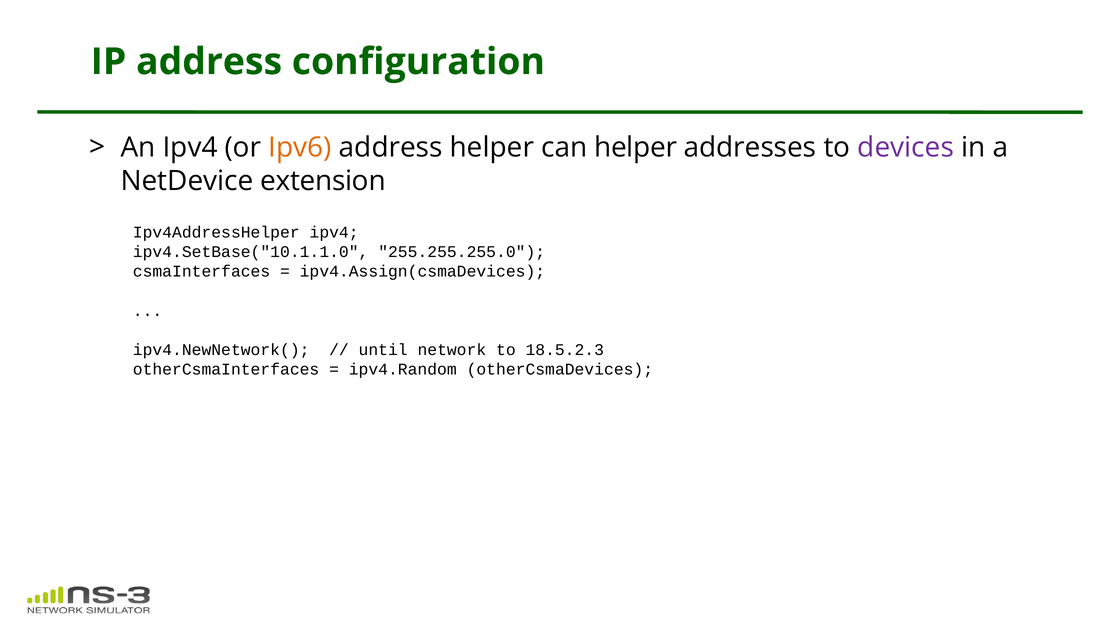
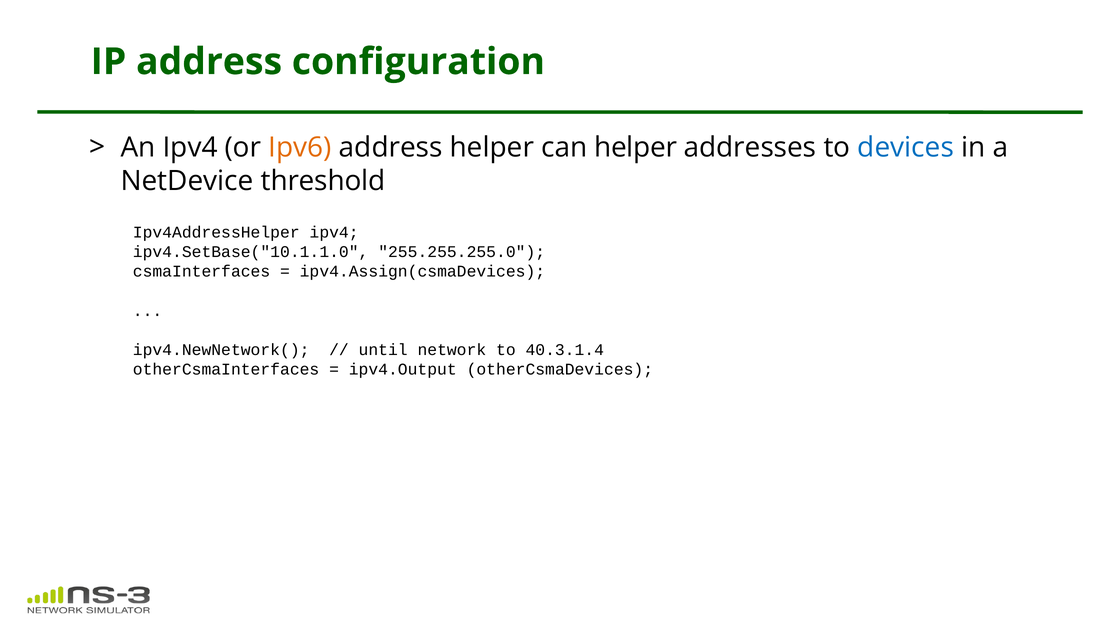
devices colour: purple -> blue
extension: extension -> threshold
18.5.2.3: 18.5.2.3 -> 40.3.1.4
ipv4.Random: ipv4.Random -> ipv4.Output
